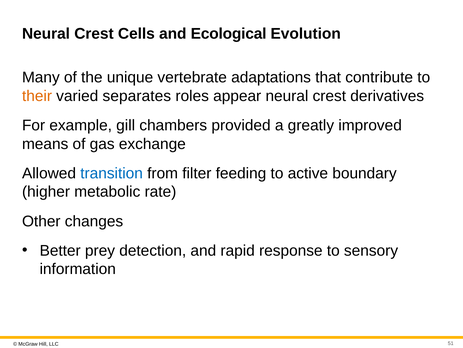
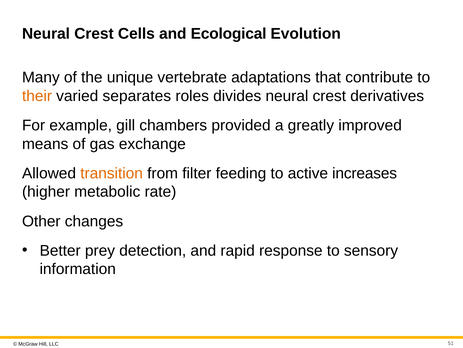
appear: appear -> divides
transition colour: blue -> orange
boundary: boundary -> increases
